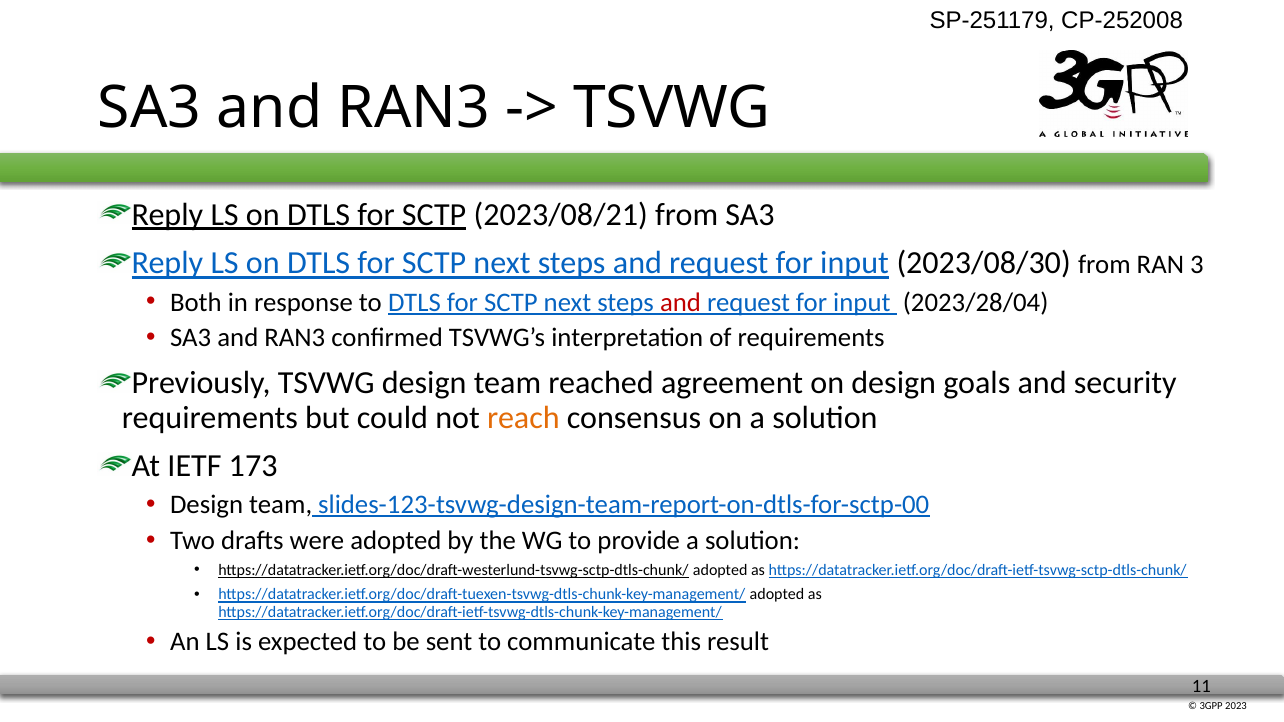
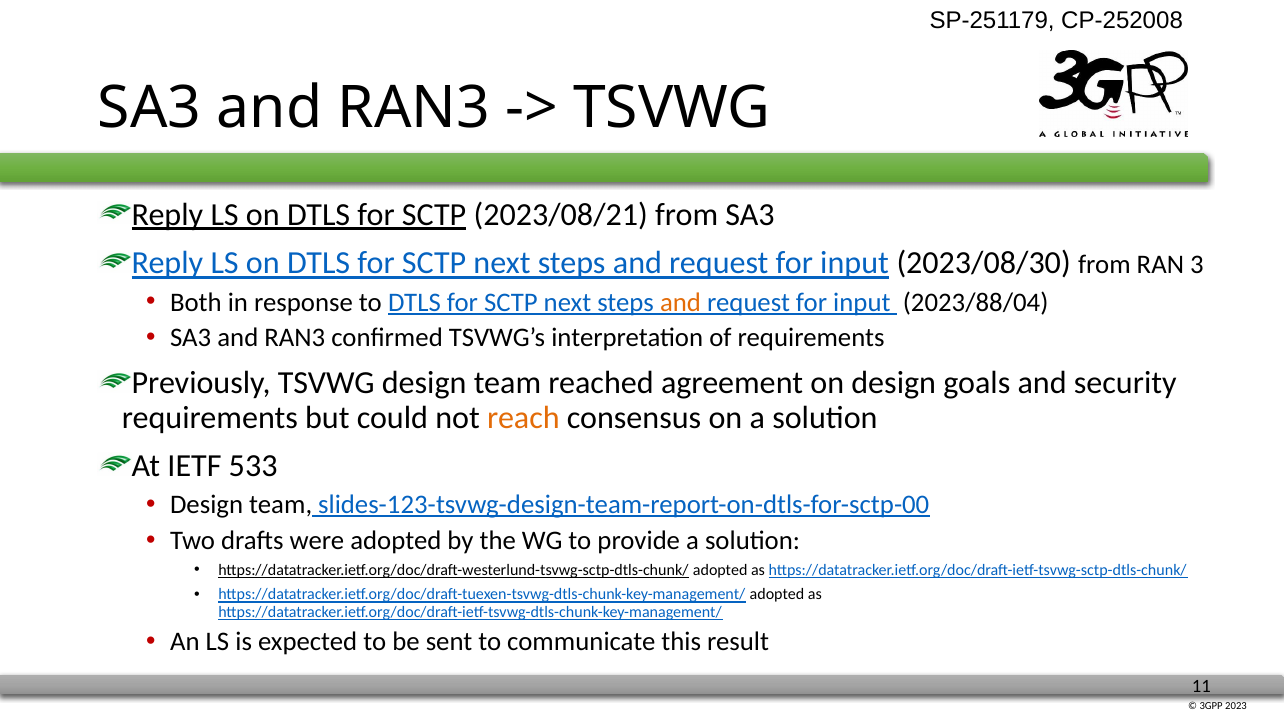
and at (680, 302) colour: red -> orange
2023/28/04: 2023/28/04 -> 2023/88/04
173: 173 -> 533
